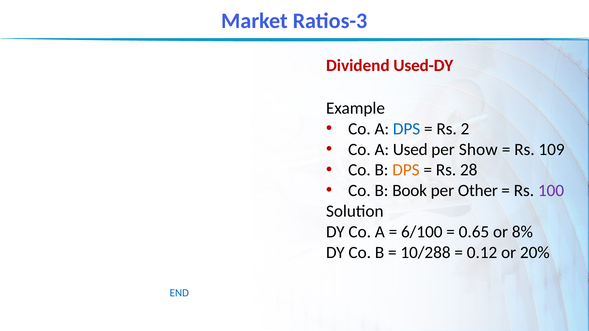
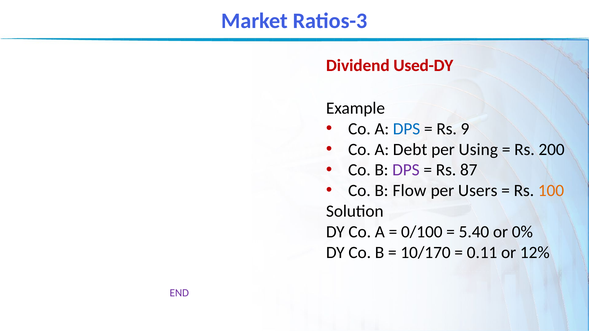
2: 2 -> 9
Used: Used -> Debt
Show: Show -> Using
109: 109 -> 200
DPS at (406, 170) colour: orange -> purple
28: 28 -> 87
Book: Book -> Flow
Other: Other -> Users
100 colour: purple -> orange
6/100: 6/100 -> 0/100
0.65: 0.65 -> 5.40
8%: 8% -> 0%
10/288: 10/288 -> 10/170
0.12: 0.12 -> 0.11
20%: 20% -> 12%
END colour: blue -> purple
